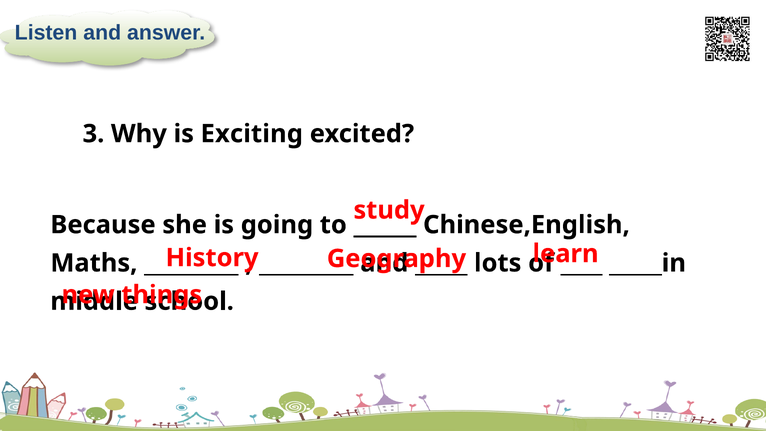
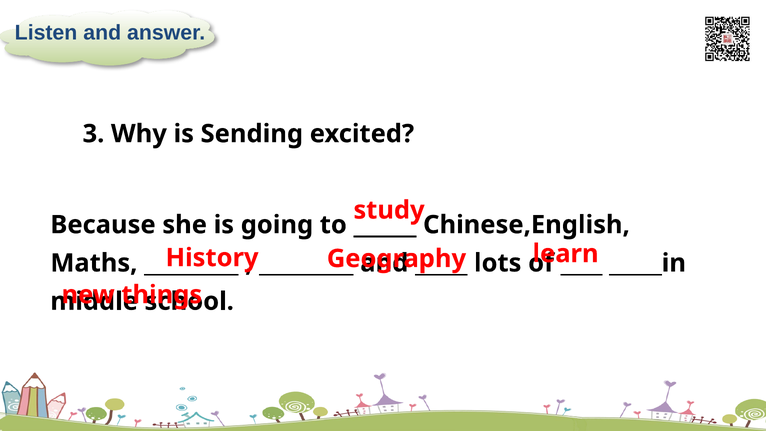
Exciting: Exciting -> Sending
